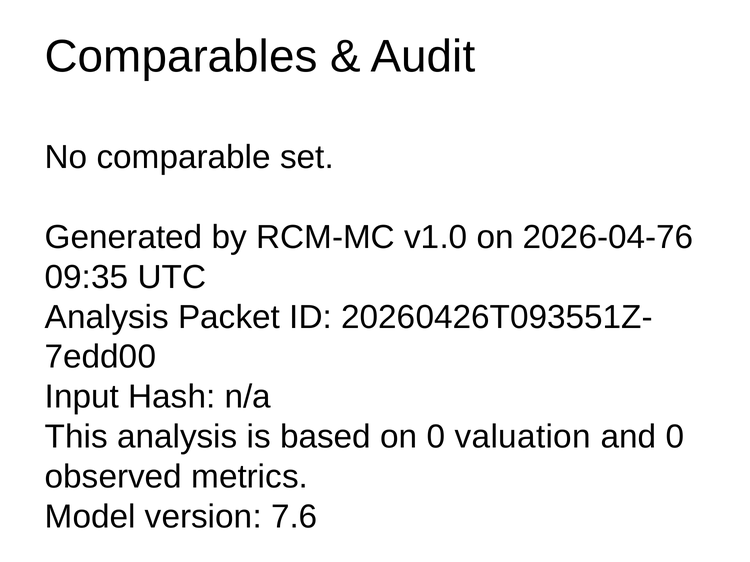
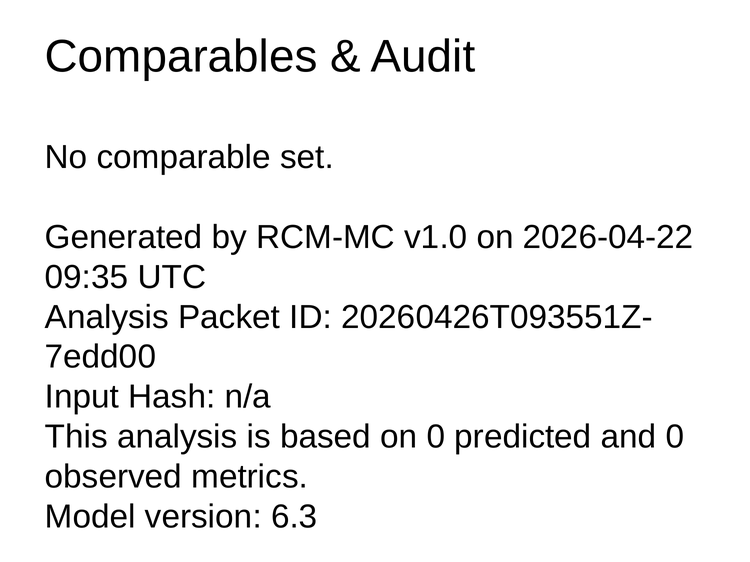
2026-04-76: 2026-04-76 -> 2026-04-22
valuation: valuation -> predicted
7.6: 7.6 -> 6.3
